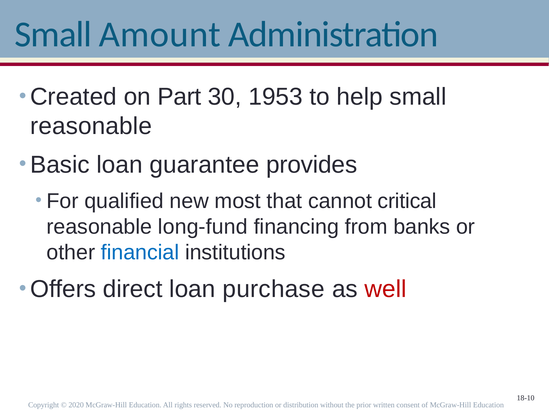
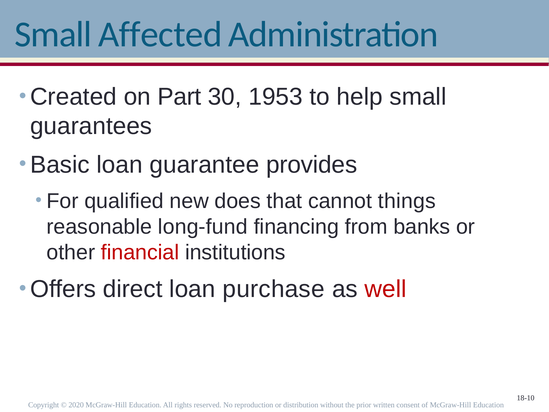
Amount: Amount -> Affected
reasonable at (91, 126): reasonable -> guarantees
most: most -> does
critical: critical -> things
financial colour: blue -> red
